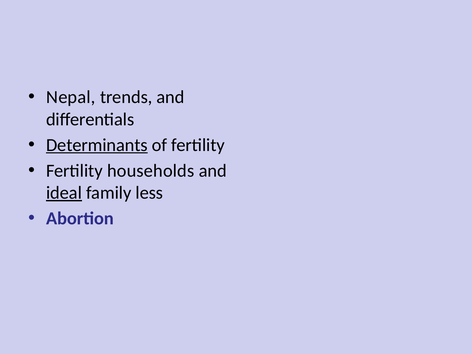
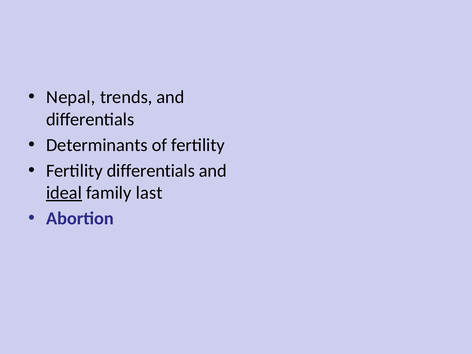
Determinants underline: present -> none
Fertility households: households -> differentials
less: less -> last
